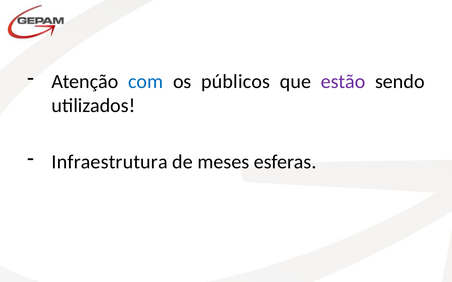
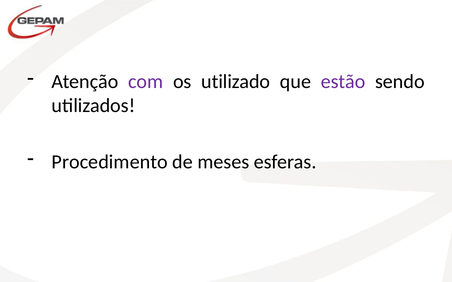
com colour: blue -> purple
públicos: públicos -> utilizado
Infraestrutura: Infraestrutura -> Procedimento
